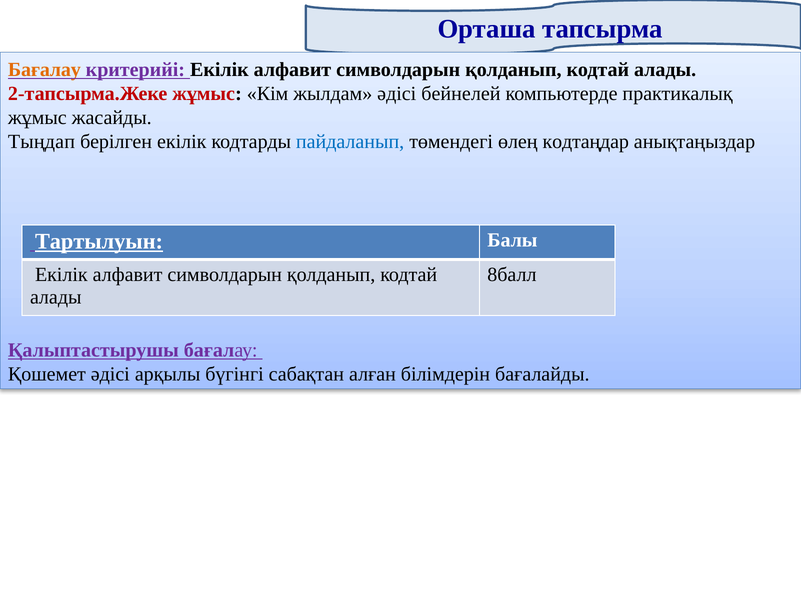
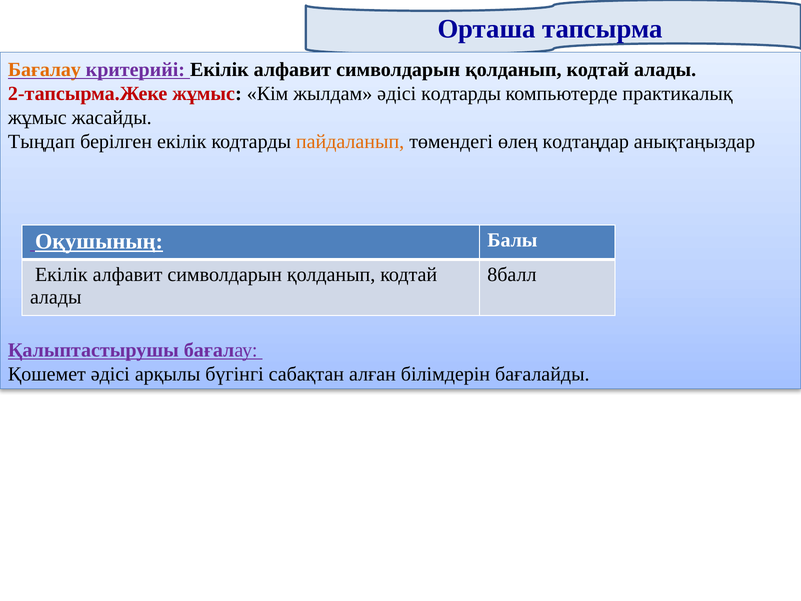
әдісі бейнелей: бейнелей -> кодтарды
пайдаланып colour: blue -> orange
Тартылуын: Тартылуын -> Оқушының
